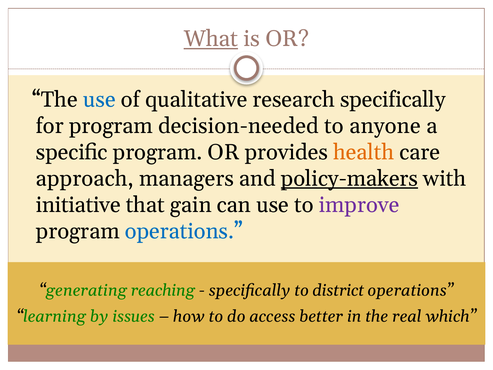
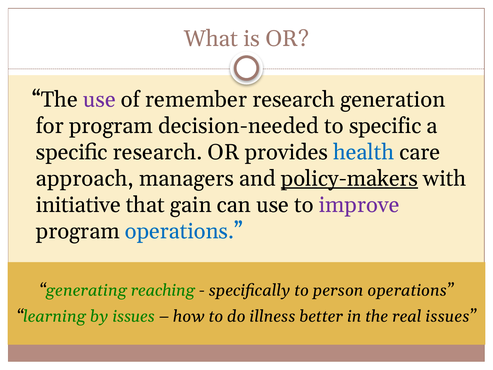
What underline: present -> none
use at (99, 99) colour: blue -> purple
qualitative: qualitative -> remember
research specifically: specifically -> generation
to anyone: anyone -> specific
specific program: program -> research
health colour: orange -> blue
district: district -> person
access: access -> illness
real which: which -> issues
